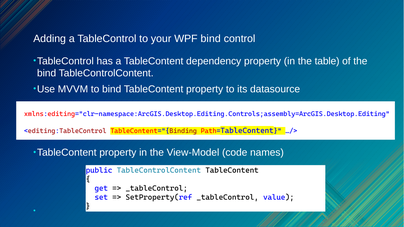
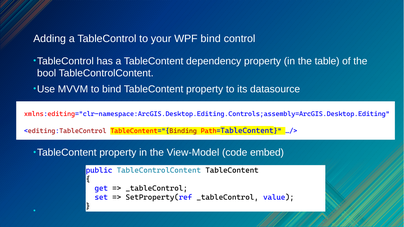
bind at (47, 73): bind -> bool
names: names -> embed
